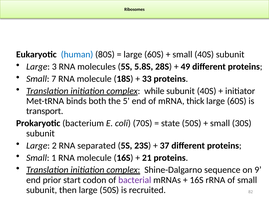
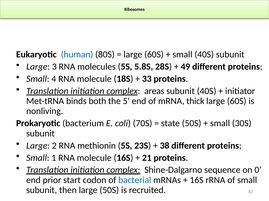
7: 7 -> 4
while: while -> areas
transport: transport -> nonliving
separated: separated -> methionin
37: 37 -> 38
9: 9 -> 0
bacterial colour: purple -> blue
